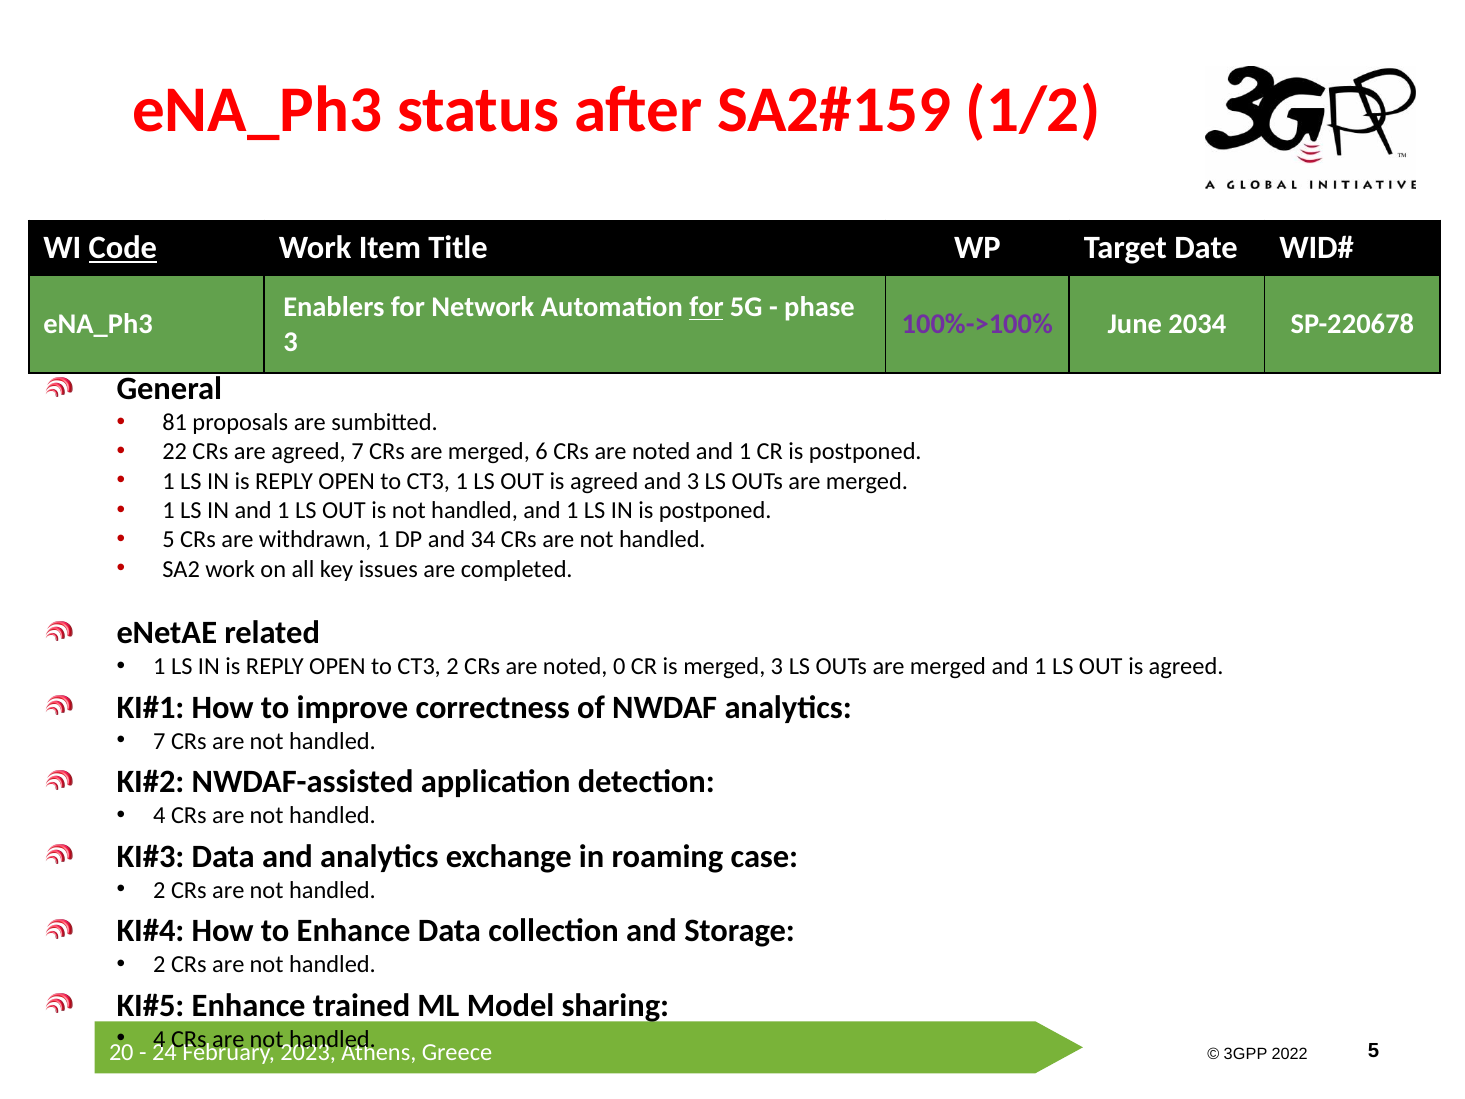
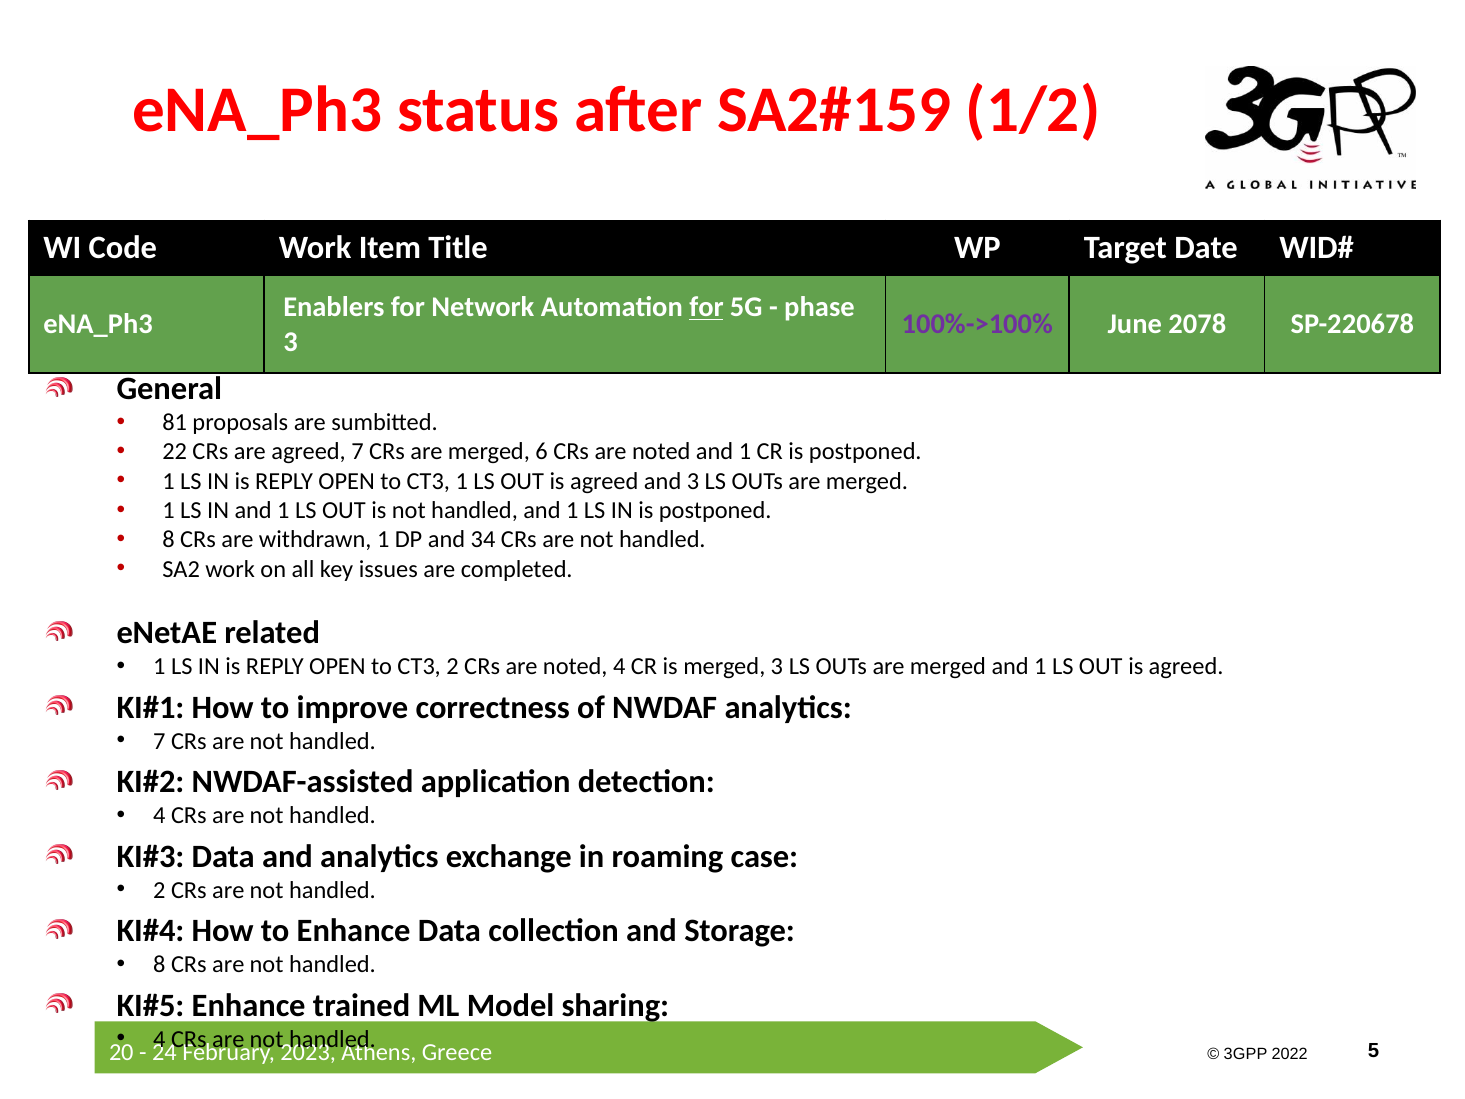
Code underline: present -> none
2034: 2034 -> 2078
5 at (169, 540): 5 -> 8
noted 0: 0 -> 4
2 at (159, 964): 2 -> 8
